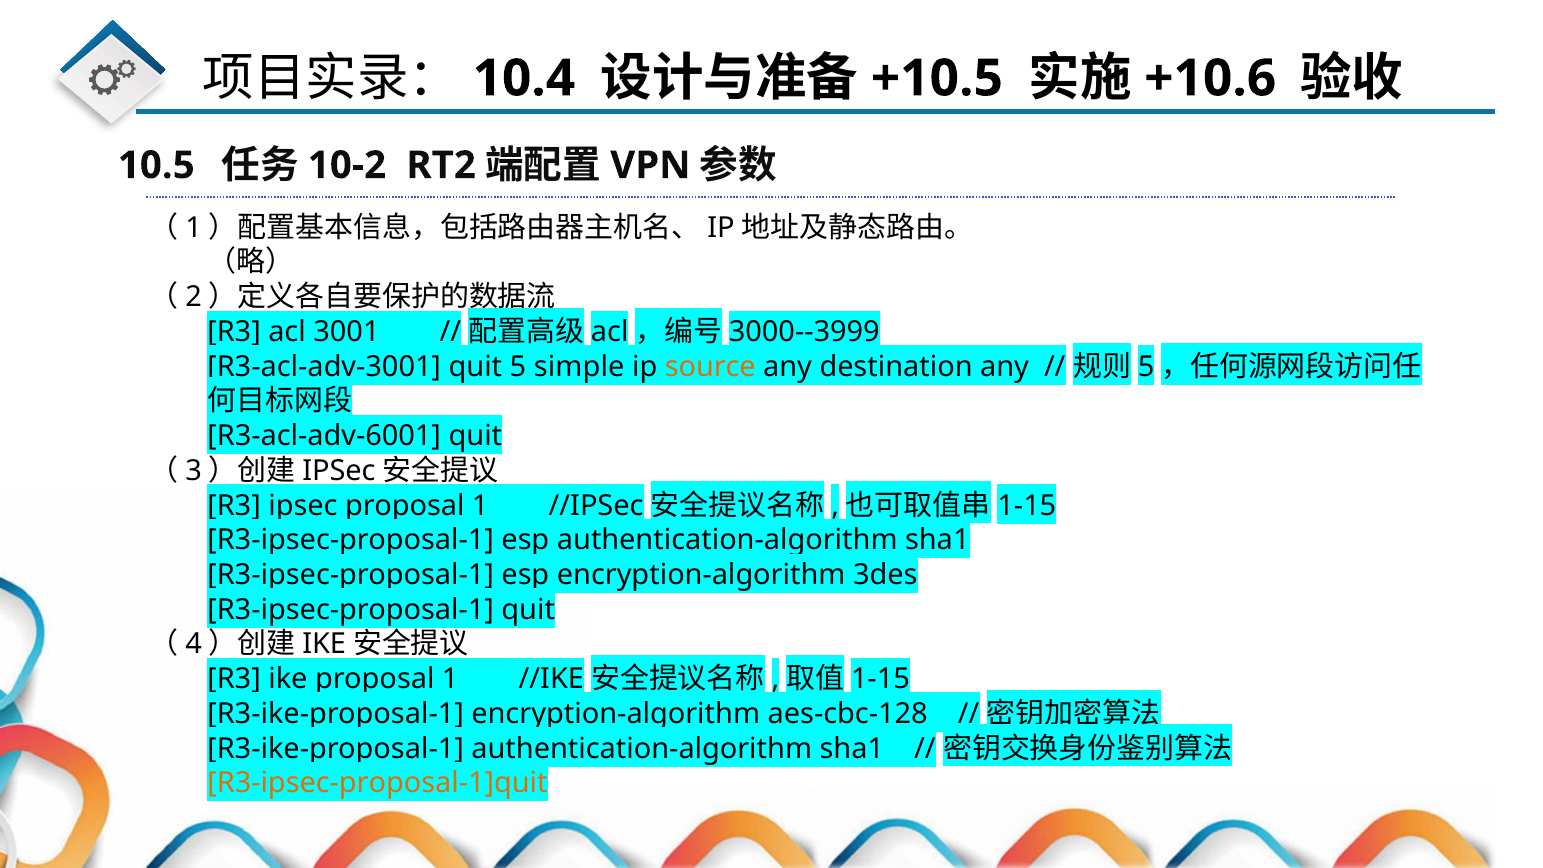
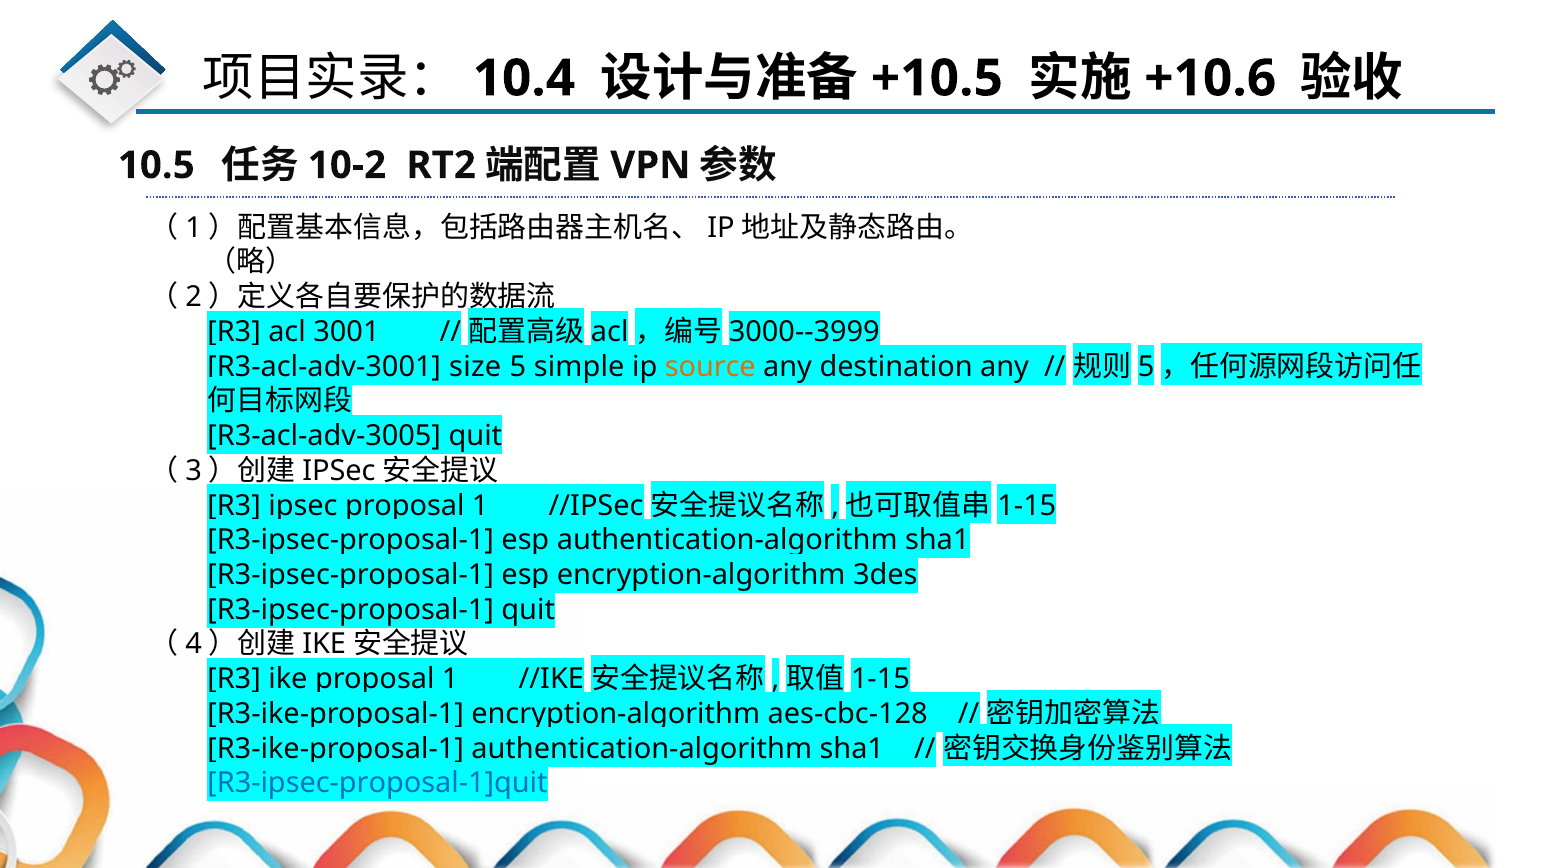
quit at (475, 367): quit -> size
R3-acl-adv-6001: R3-acl-adv-6001 -> R3-acl-adv-3005
R3-ipsec-proposal-1]quit colour: orange -> blue
